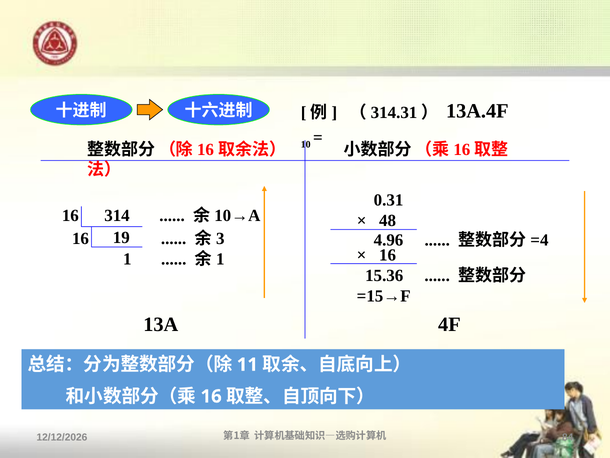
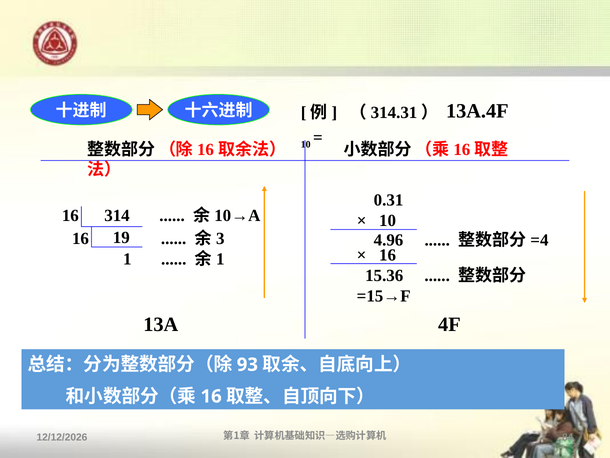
48 at (388, 220): 48 -> 10
11: 11 -> 93
